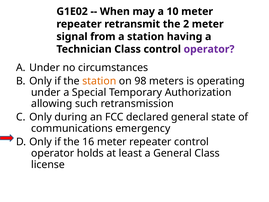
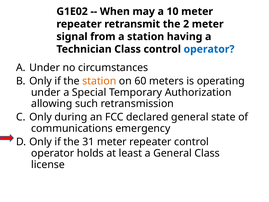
operator at (209, 49) colour: purple -> blue
98: 98 -> 60
16: 16 -> 31
